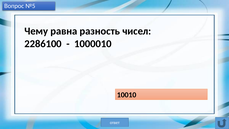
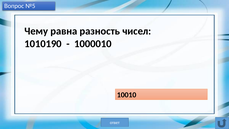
2286100: 2286100 -> 1010190
